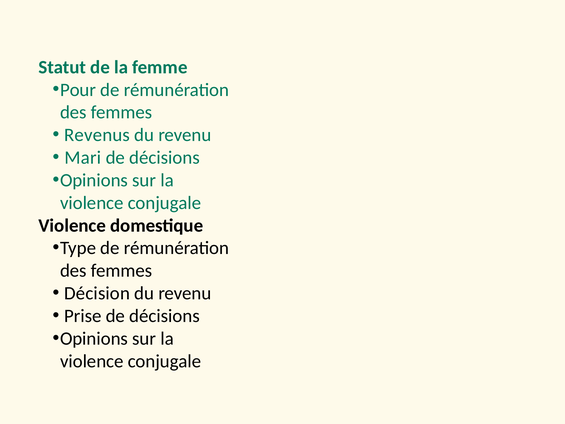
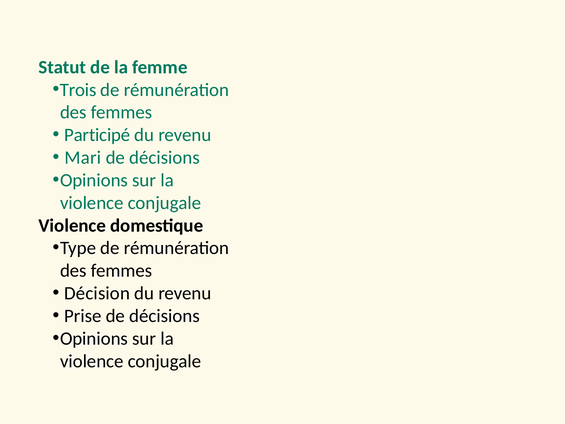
Pour: Pour -> Trois
Revenus: Revenus -> Participé
